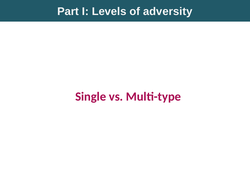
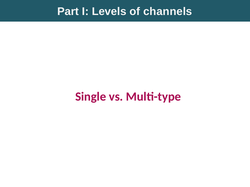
adversity: adversity -> channels
